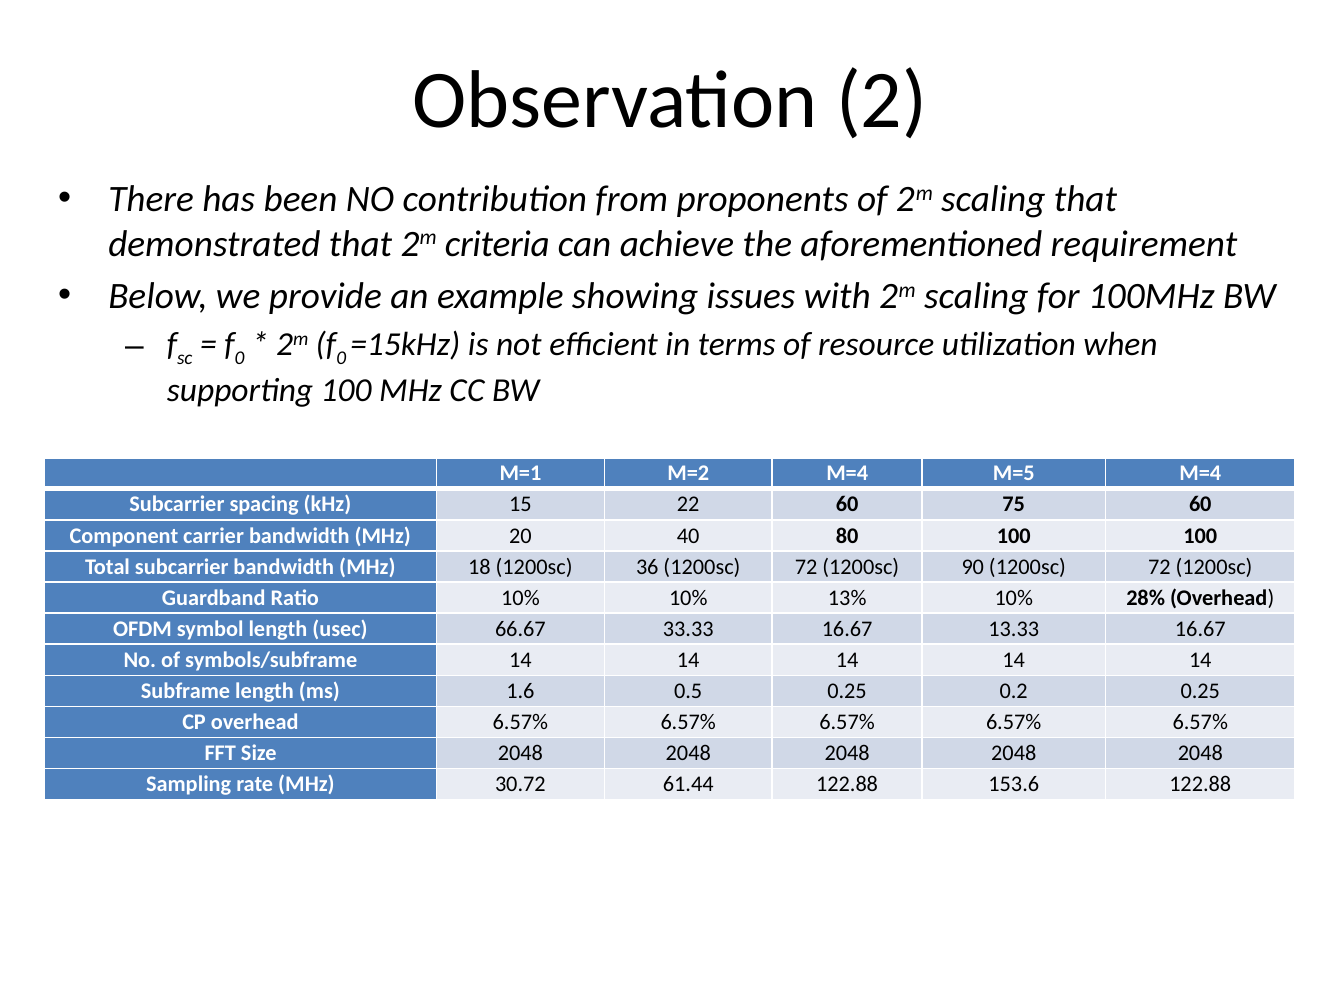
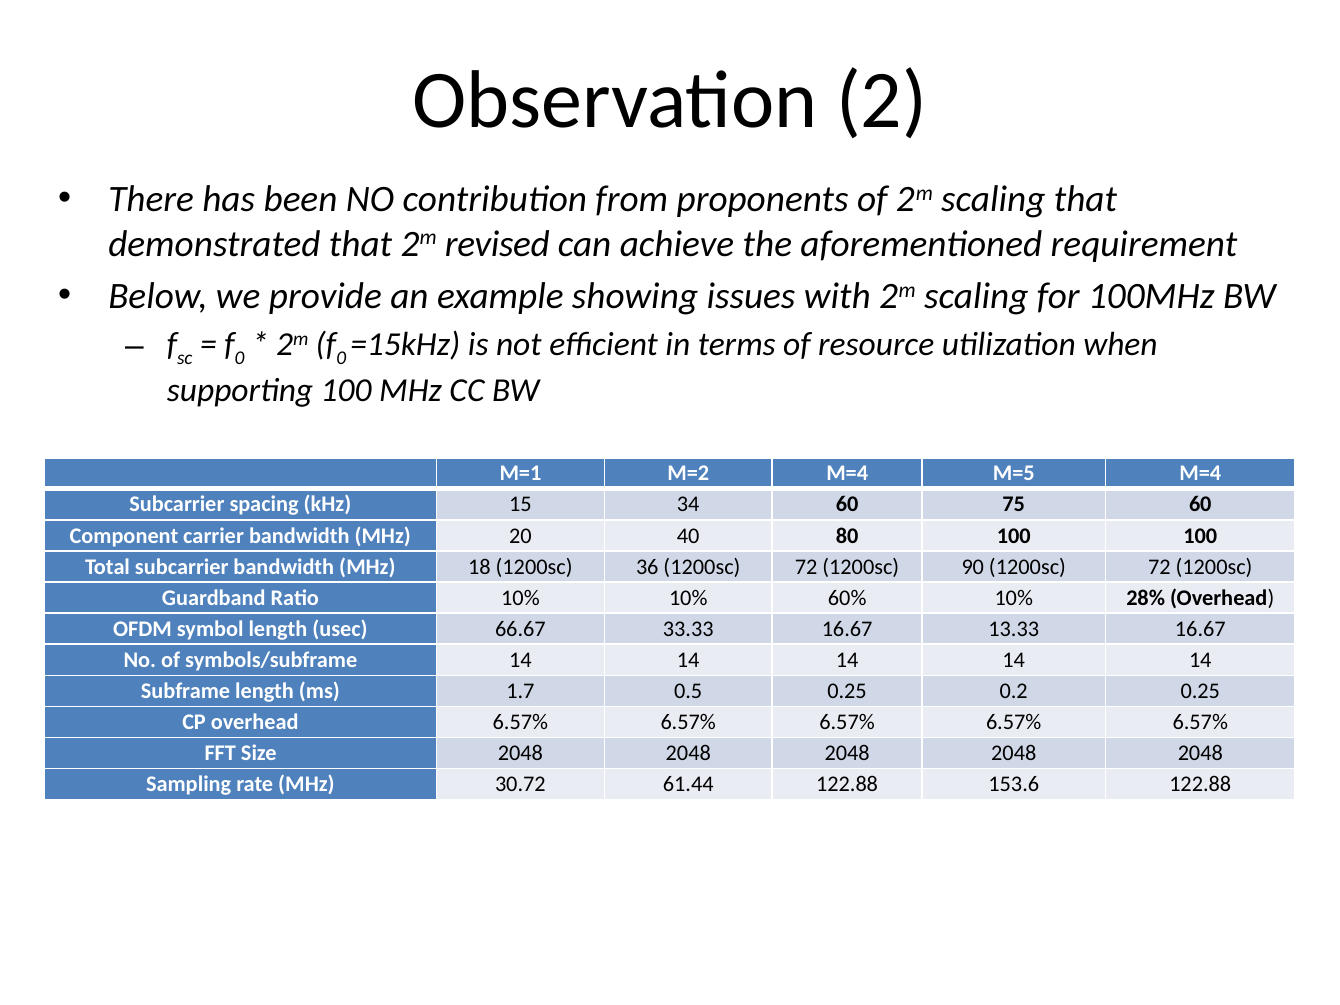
criteria: criteria -> revised
22: 22 -> 34
13%: 13% -> 60%
1.6: 1.6 -> 1.7
